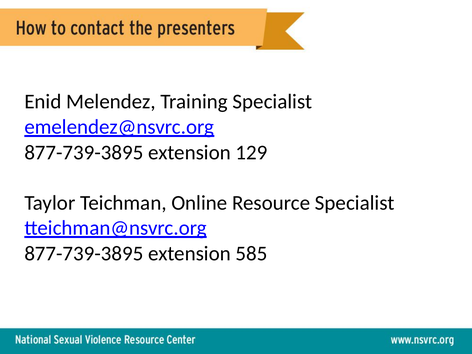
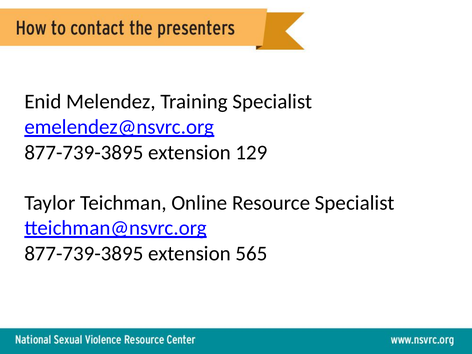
585: 585 -> 565
